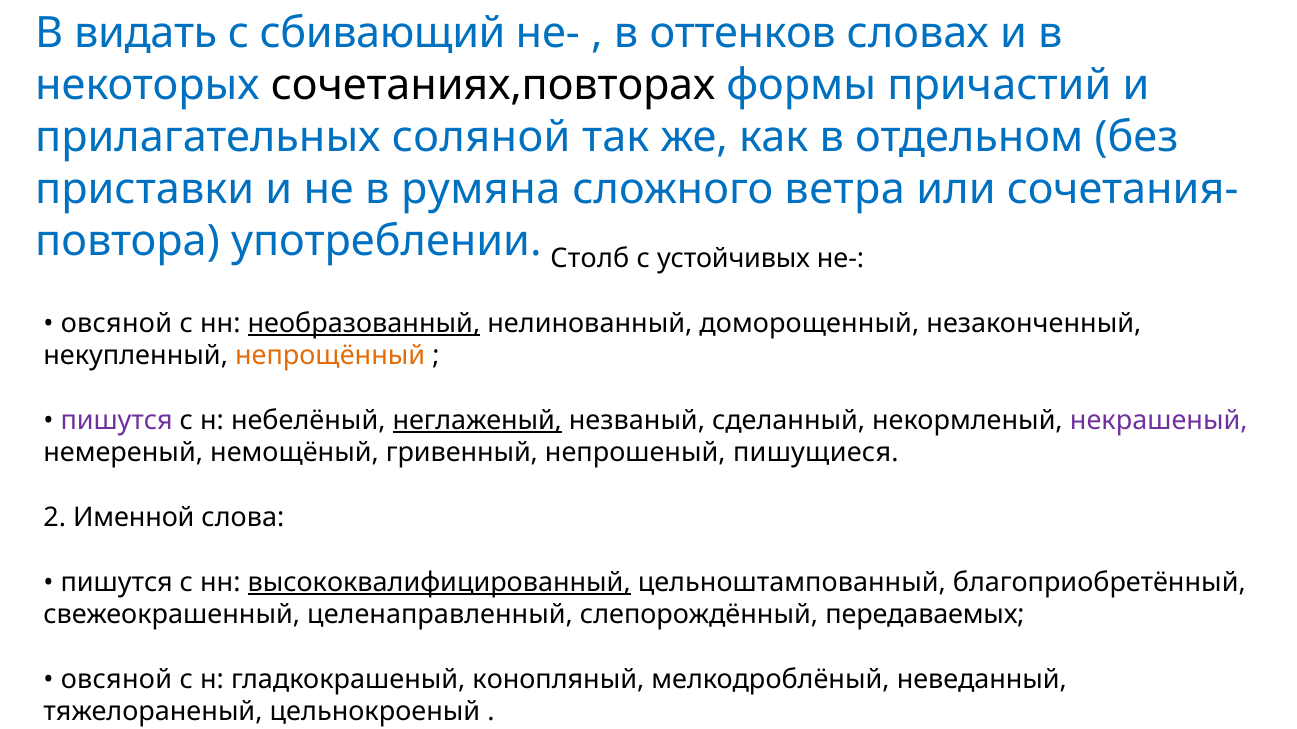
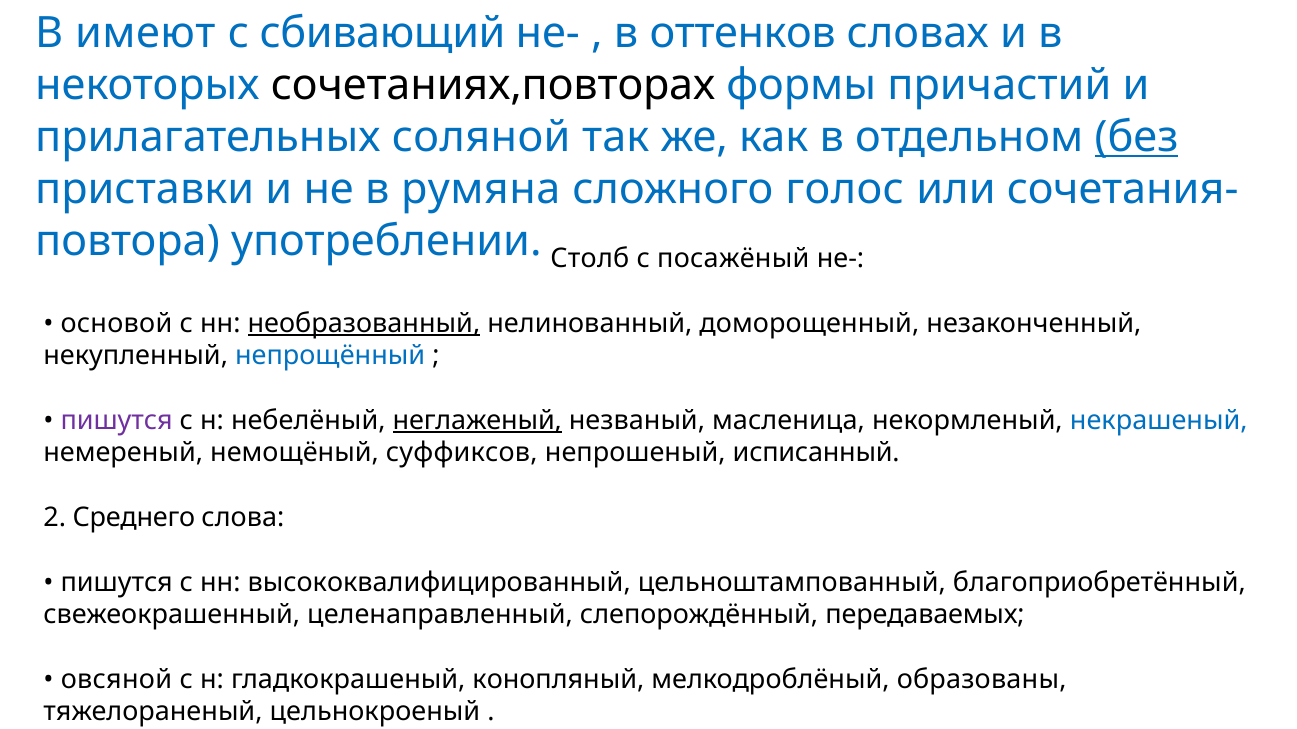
видать: видать -> имеют
без underline: none -> present
ветра: ветра -> голос
устойчивых: устойчивых -> посажёный
овсяной at (116, 323): овсяной -> основой
непрощённый colour: orange -> blue
сделанный: сделанный -> масленица
некрашеный colour: purple -> blue
гривенный: гривенный -> суффиксов
пишущиеся: пишущиеся -> исписанный
Именной: Именной -> Среднего
высококвалифицированный underline: present -> none
неведанный: неведанный -> образованы
